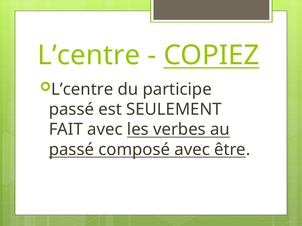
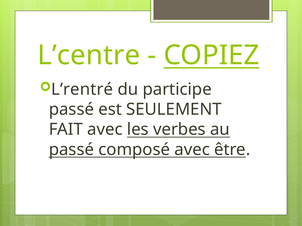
L’centre at (82, 89): L’centre -> L’rentré
